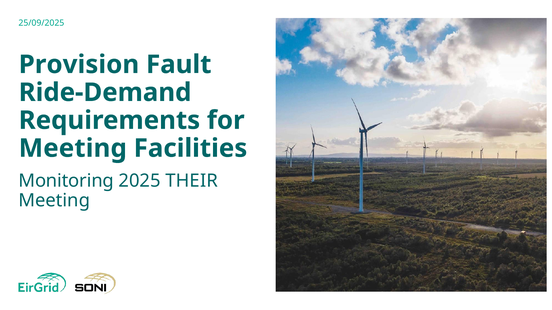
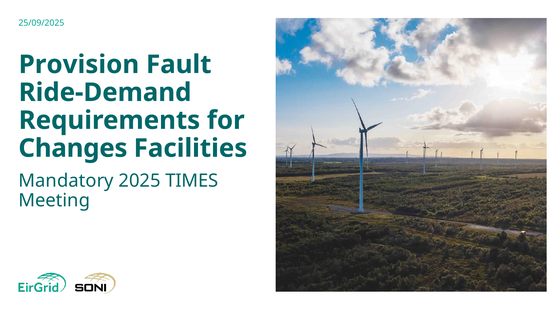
Meeting at (73, 148): Meeting -> Changes
Monitoring: Monitoring -> Mandatory
THEIR: THEIR -> TIMES
